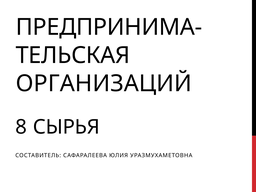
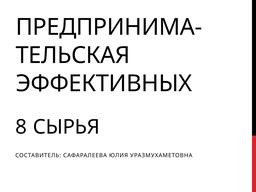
ОРГАНИЗАЦИЙ: ОРГАНИЗАЦИЙ -> ЭФФЕКТИВНЫХ
